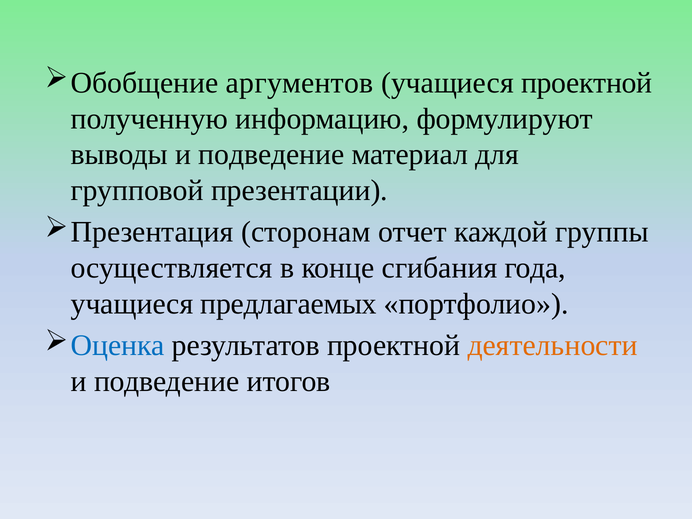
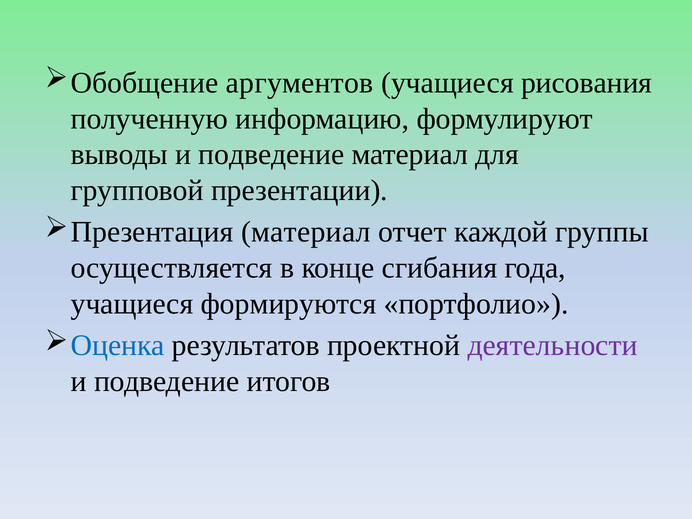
учащиеся проектной: проектной -> рисования
Презентация сторонам: сторонам -> материал
предлагаемых: предлагаемых -> формируются
деятельности colour: orange -> purple
